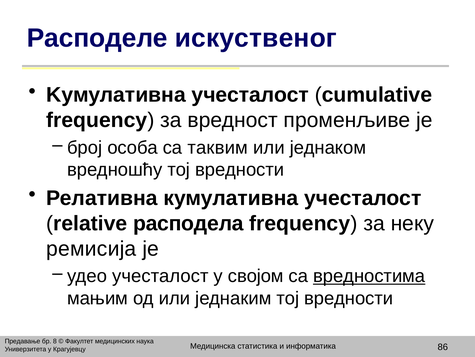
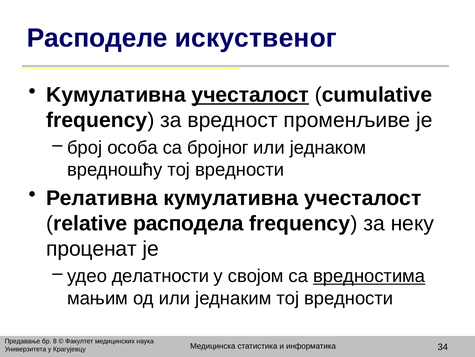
учесталост at (250, 95) underline: none -> present
таквим: таквим -> бројног
ремисија: ремисија -> проценат
удео учесталост: учесталост -> делатности
86: 86 -> 34
